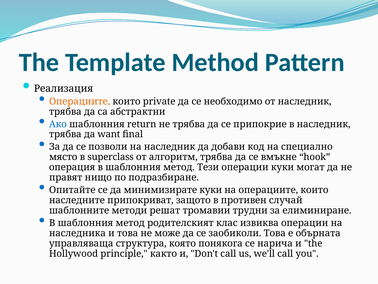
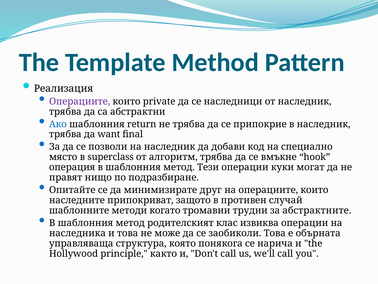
Операциите at (80, 101) colour: orange -> purple
необходимо: необходимо -> наследници
минимизирате куки: куки -> друг
решат: решат -> когато
елиминиране: елиминиране -> абстрактните
